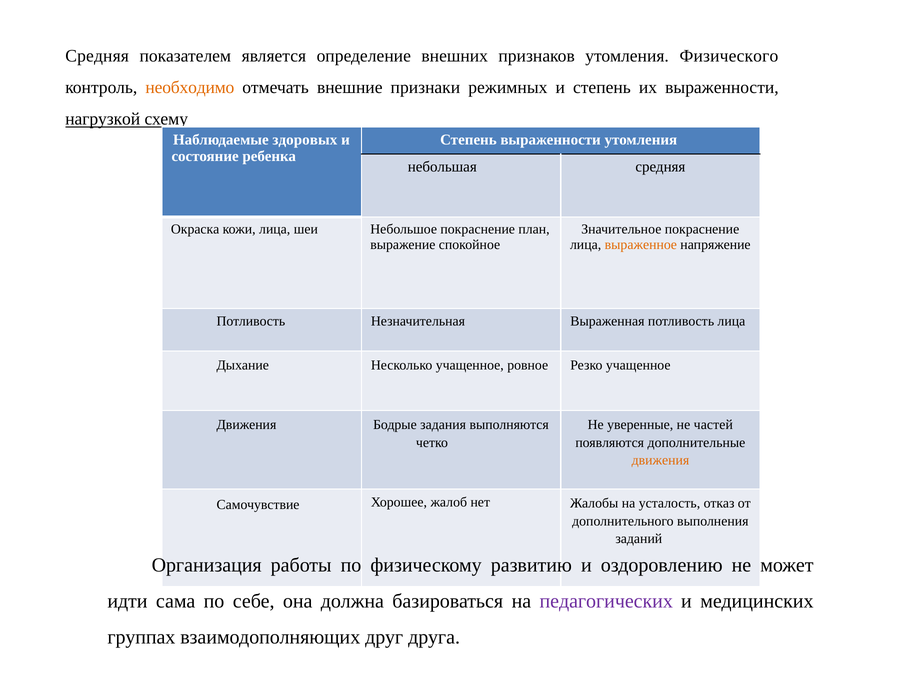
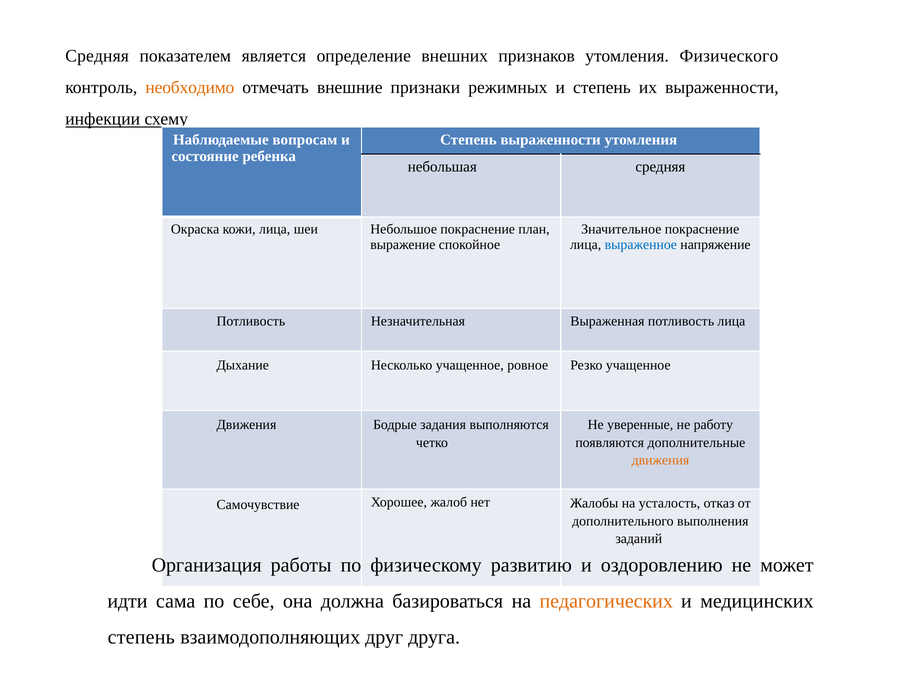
нагрузкой: нагрузкой -> инфекции
здоровых: здоровых -> вопросам
выраженное colour: orange -> blue
частей: частей -> работу
педагогических colour: purple -> orange
группах at (141, 637): группах -> степень
